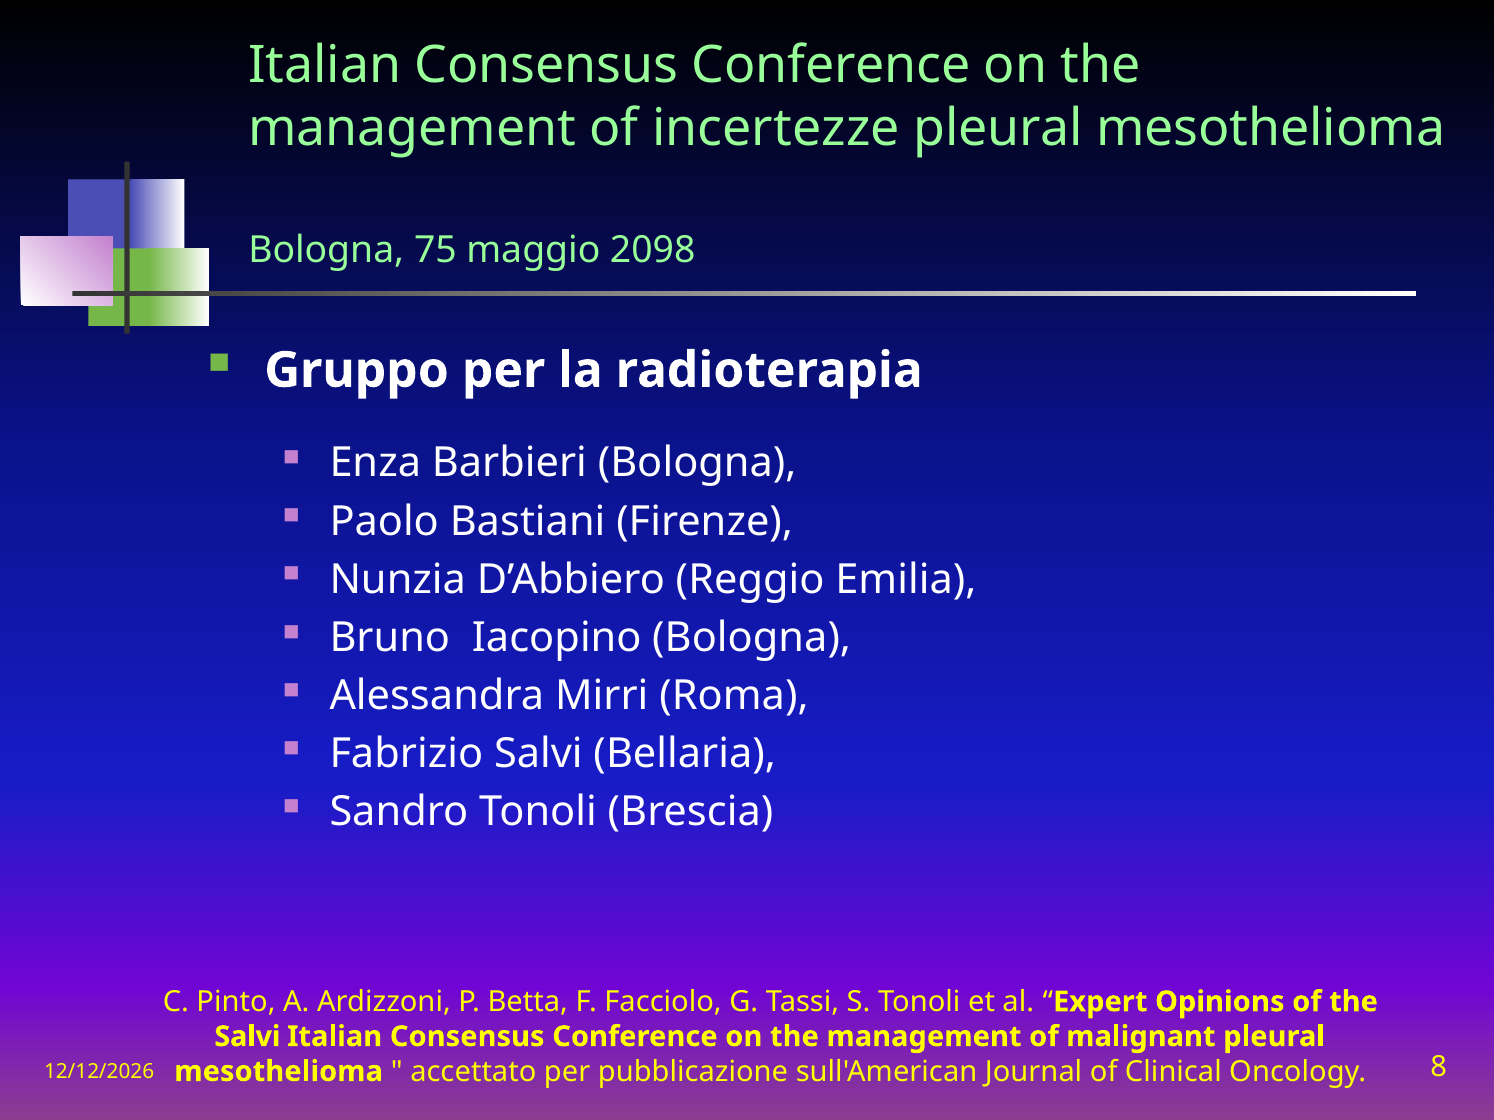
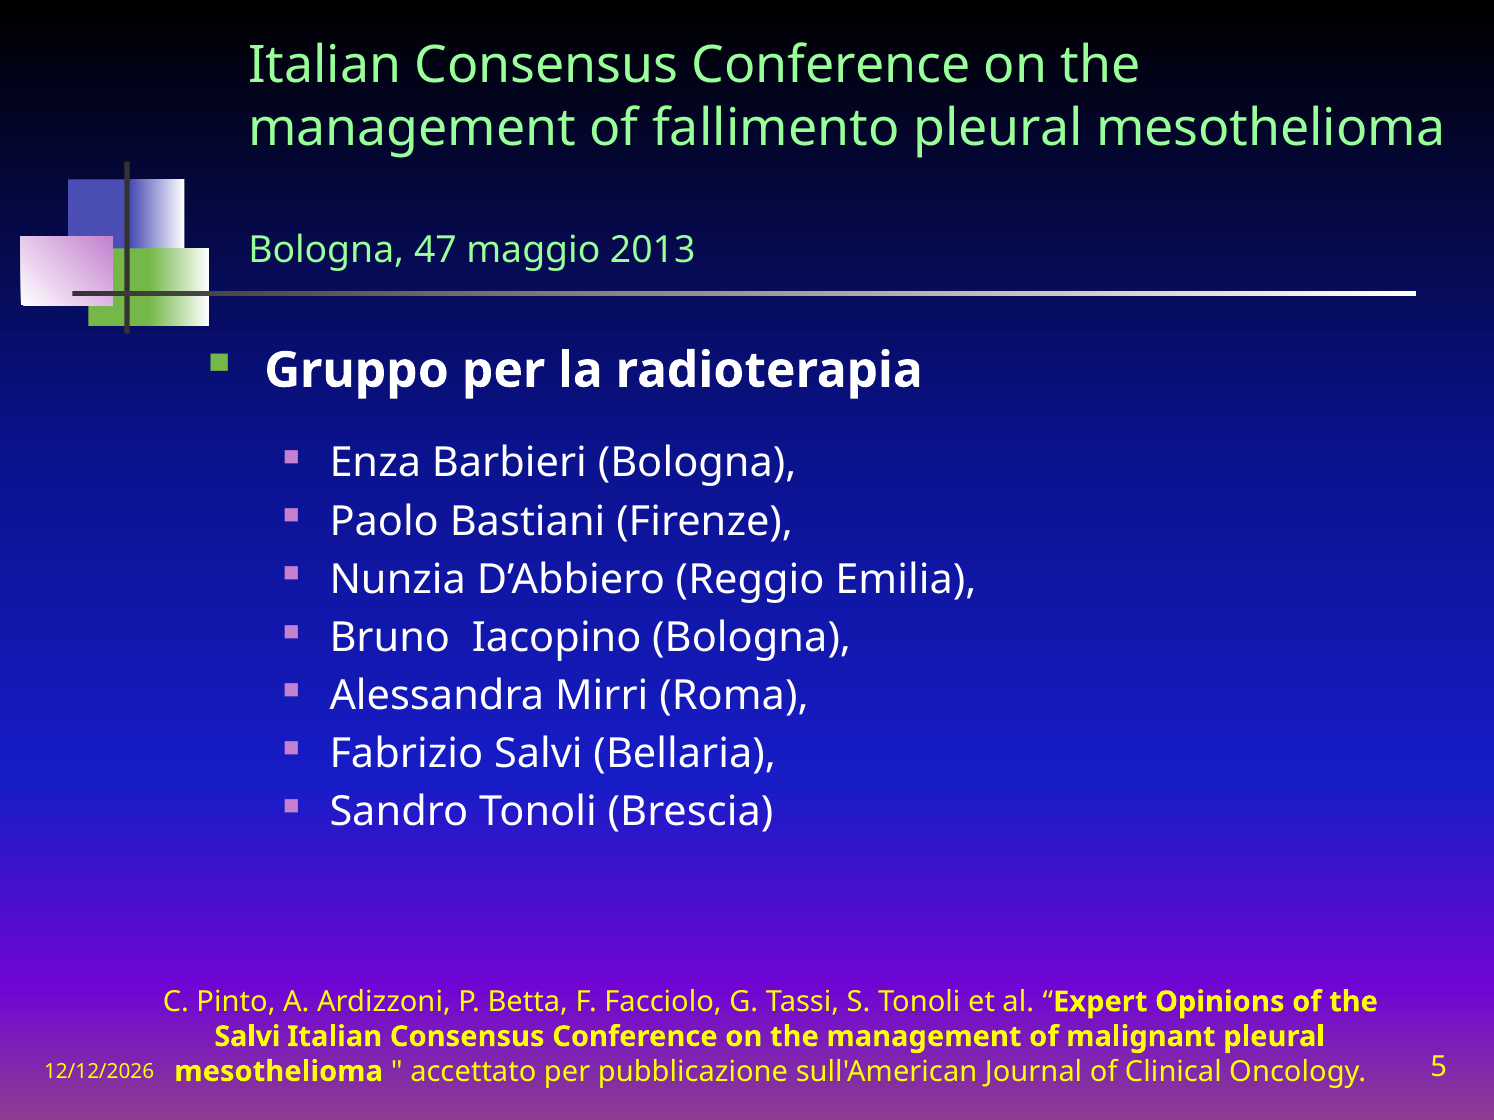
incertezze: incertezze -> fallimento
75: 75 -> 47
2098: 2098 -> 2013
8: 8 -> 5
